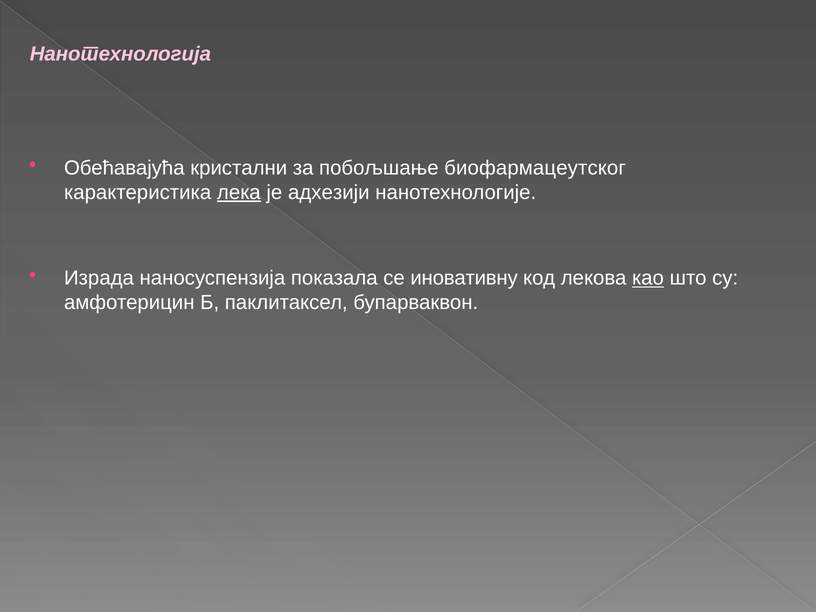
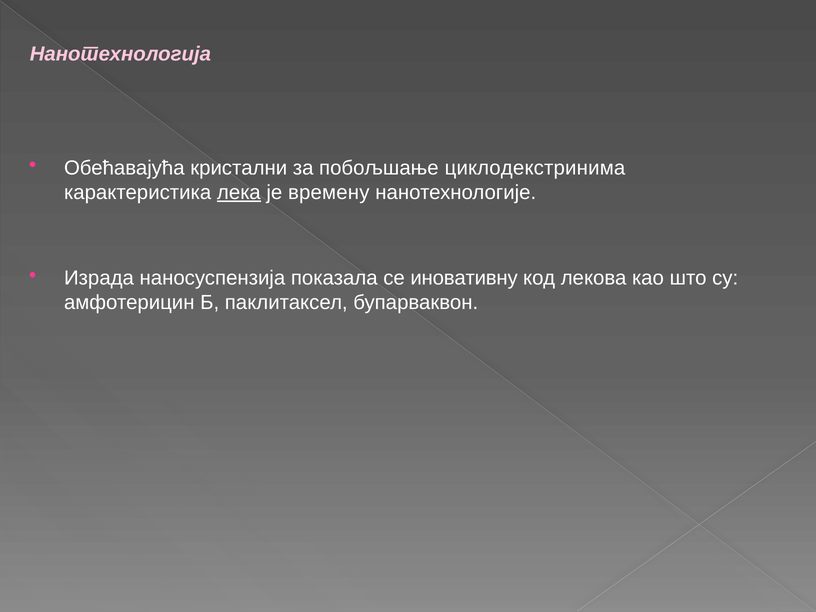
биофармацеутског: биофармацеутског -> циклодекстринима
адхезији: адхезији -> времену
као underline: present -> none
